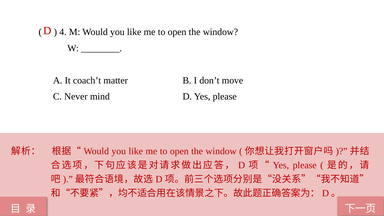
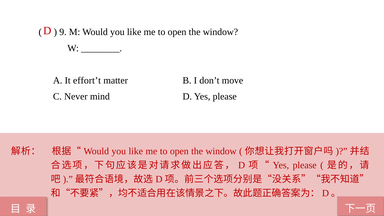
4: 4 -> 9
coach’t: coach’t -> effort’t
